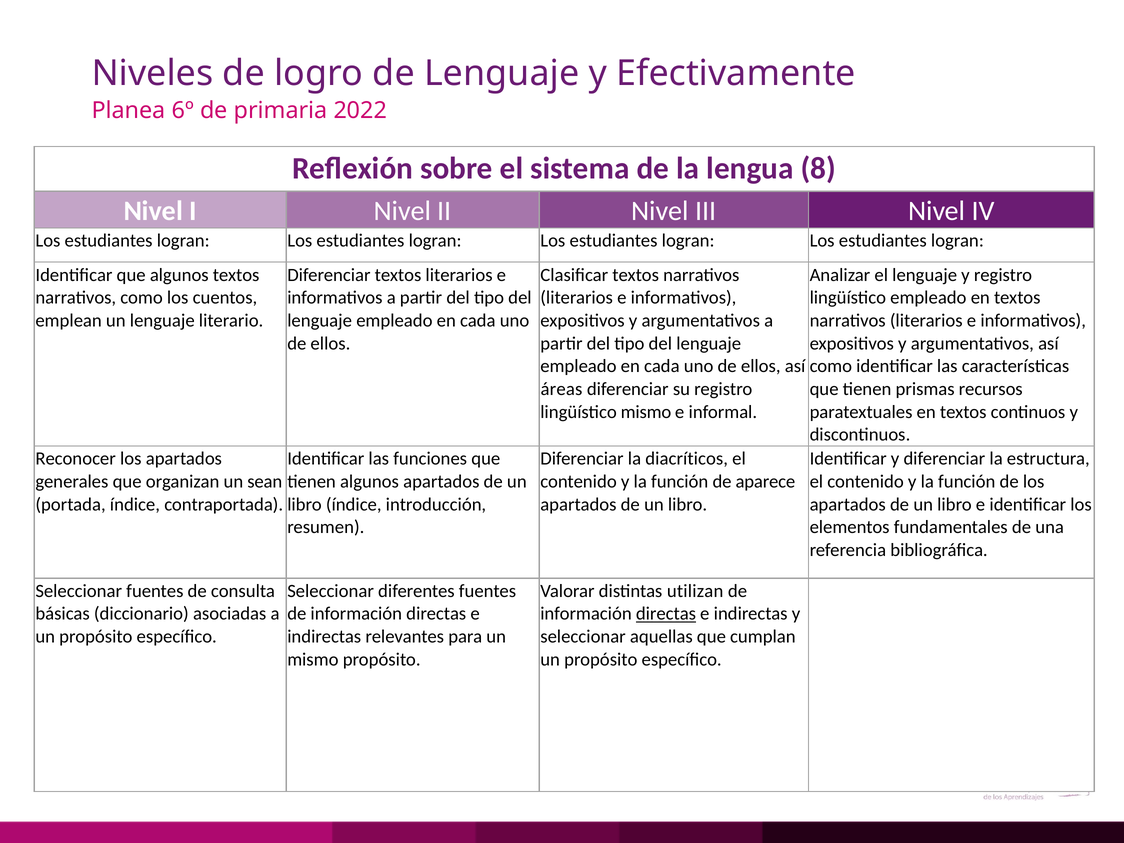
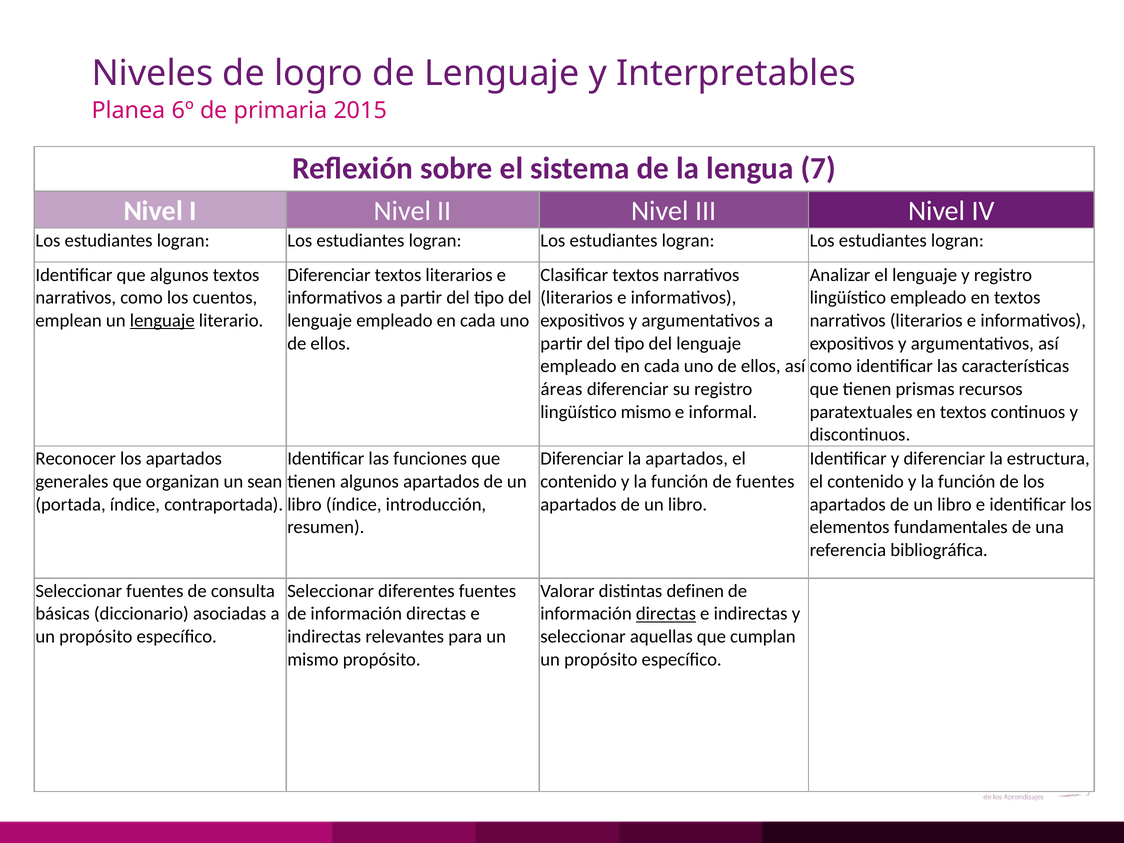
Efectivamente: Efectivamente -> Interpretables
2022: 2022 -> 2015
8: 8 -> 7
lenguaje at (162, 320) underline: none -> present
la diacríticos: diacríticos -> apartados
de aparece: aparece -> fuentes
utilizan: utilizan -> definen
